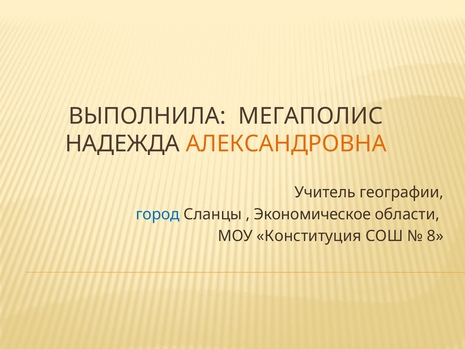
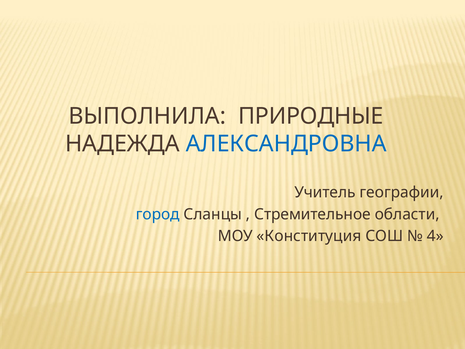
МЕГАПОЛИС: МЕГАПОЛИС -> ПРИРОДНЫЕ
АЛЕКСАНДРОВНА colour: orange -> blue
Экономическое: Экономическое -> Стремительное
8: 8 -> 4
